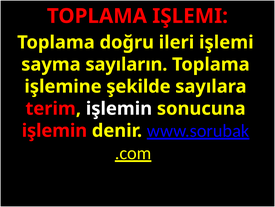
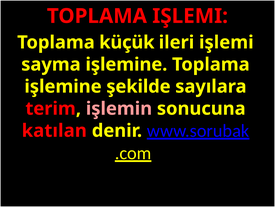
doğru: doğru -> küçük
sayma sayıların: sayıların -> işlemine
işlemin at (119, 108) colour: white -> pink
işlemin at (54, 130): işlemin -> katılan
